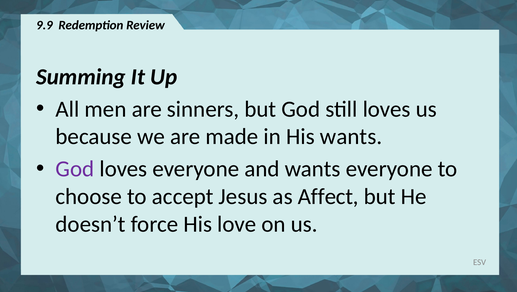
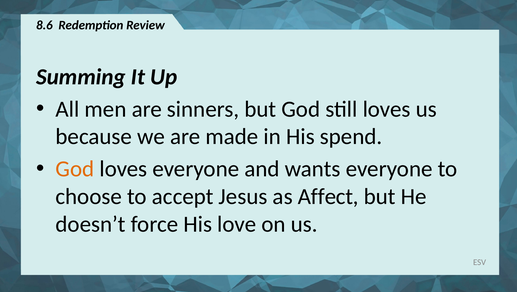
9.9: 9.9 -> 8.6
His wants: wants -> spend
God at (75, 169) colour: purple -> orange
